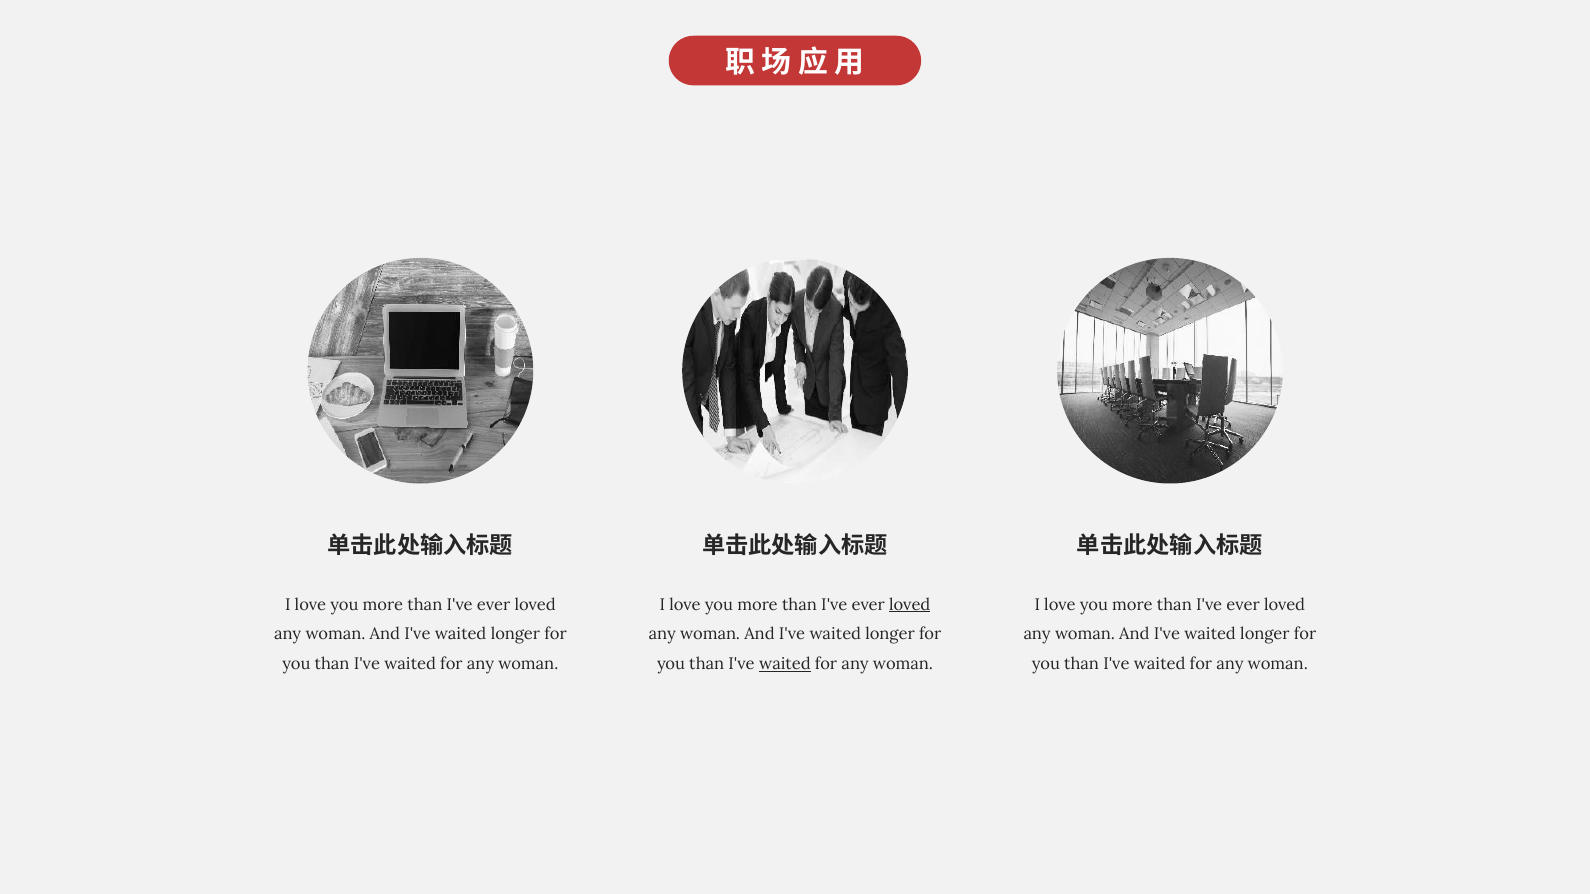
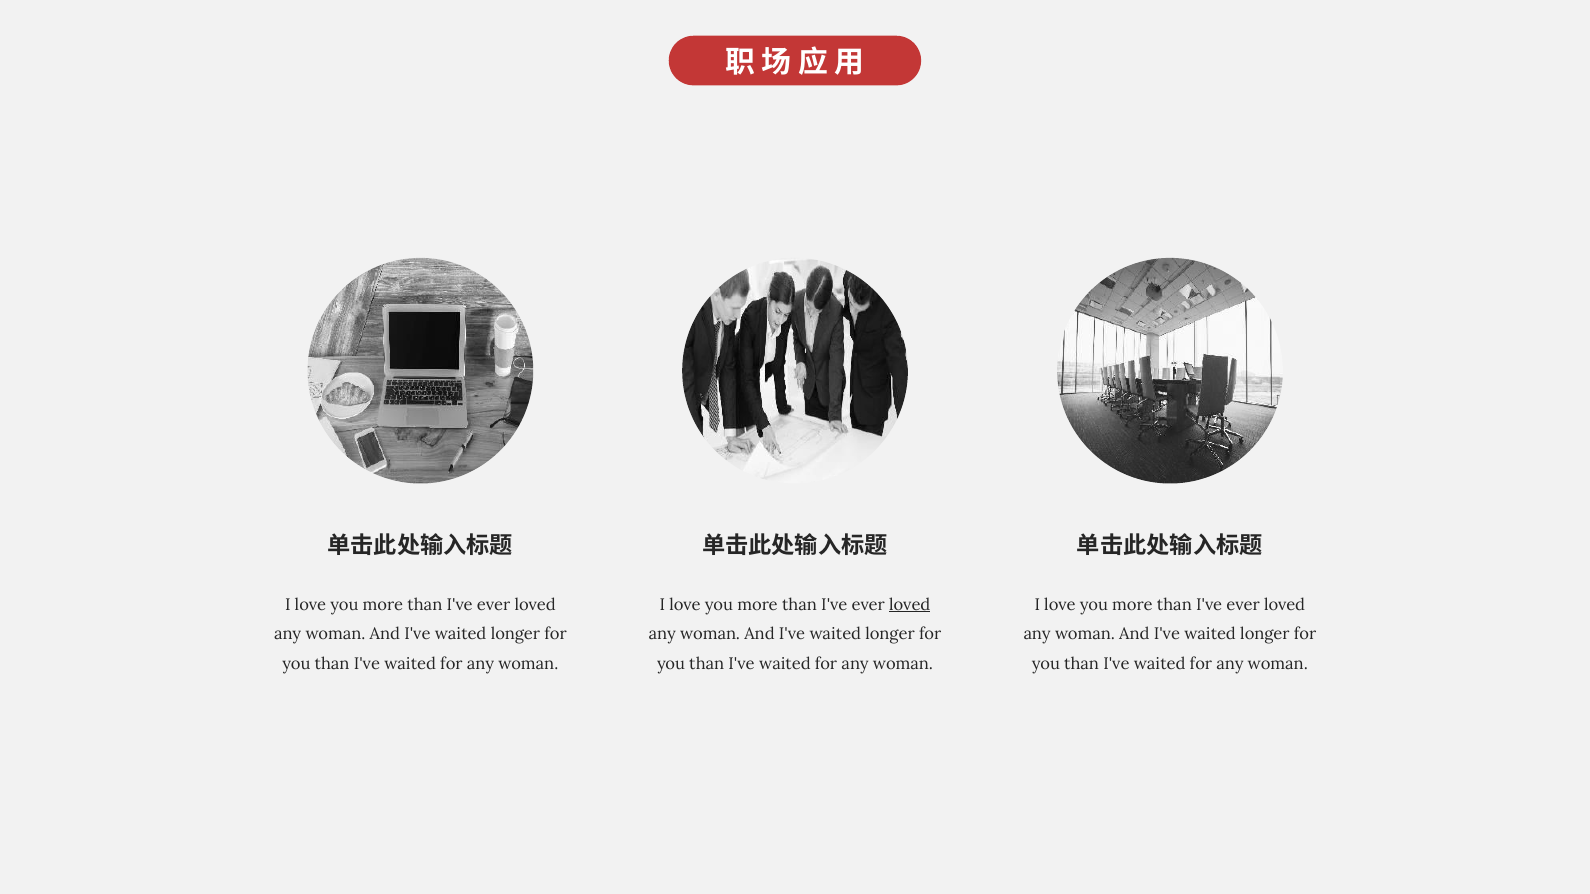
waited at (785, 665) underline: present -> none
